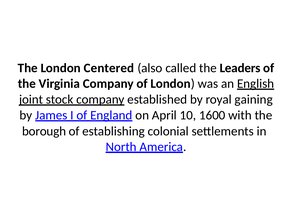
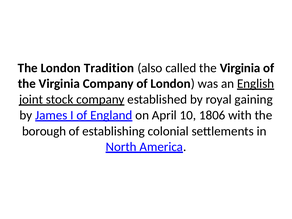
Centered: Centered -> Tradition
called the Leaders: Leaders -> Virginia
1600: 1600 -> 1806
